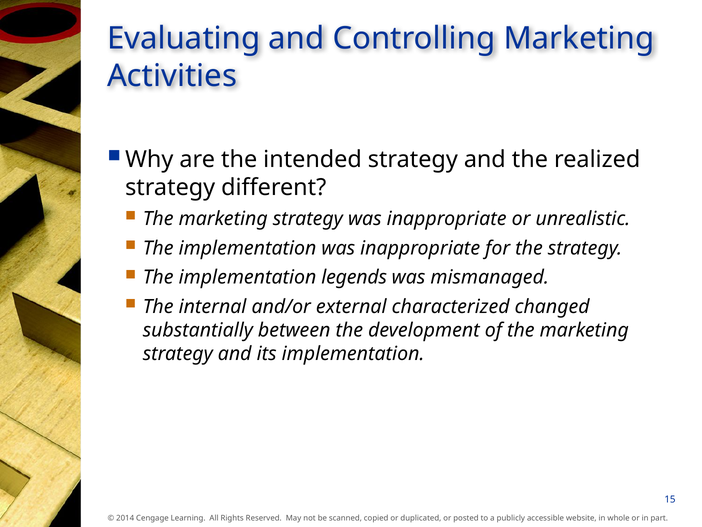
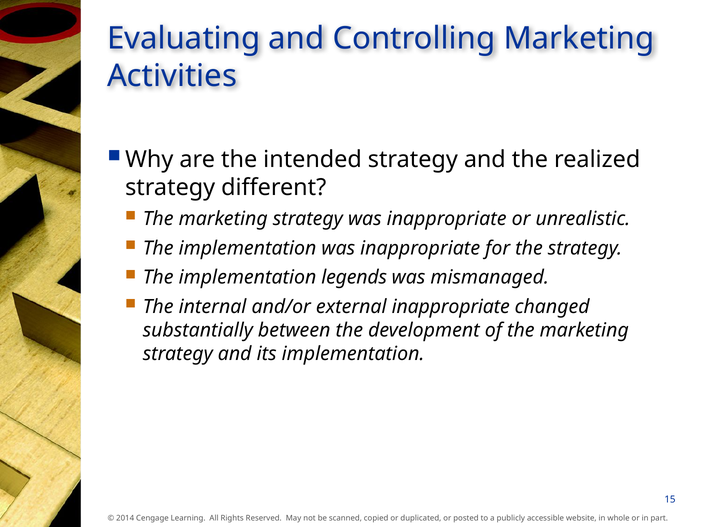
external characterized: characterized -> inappropriate
